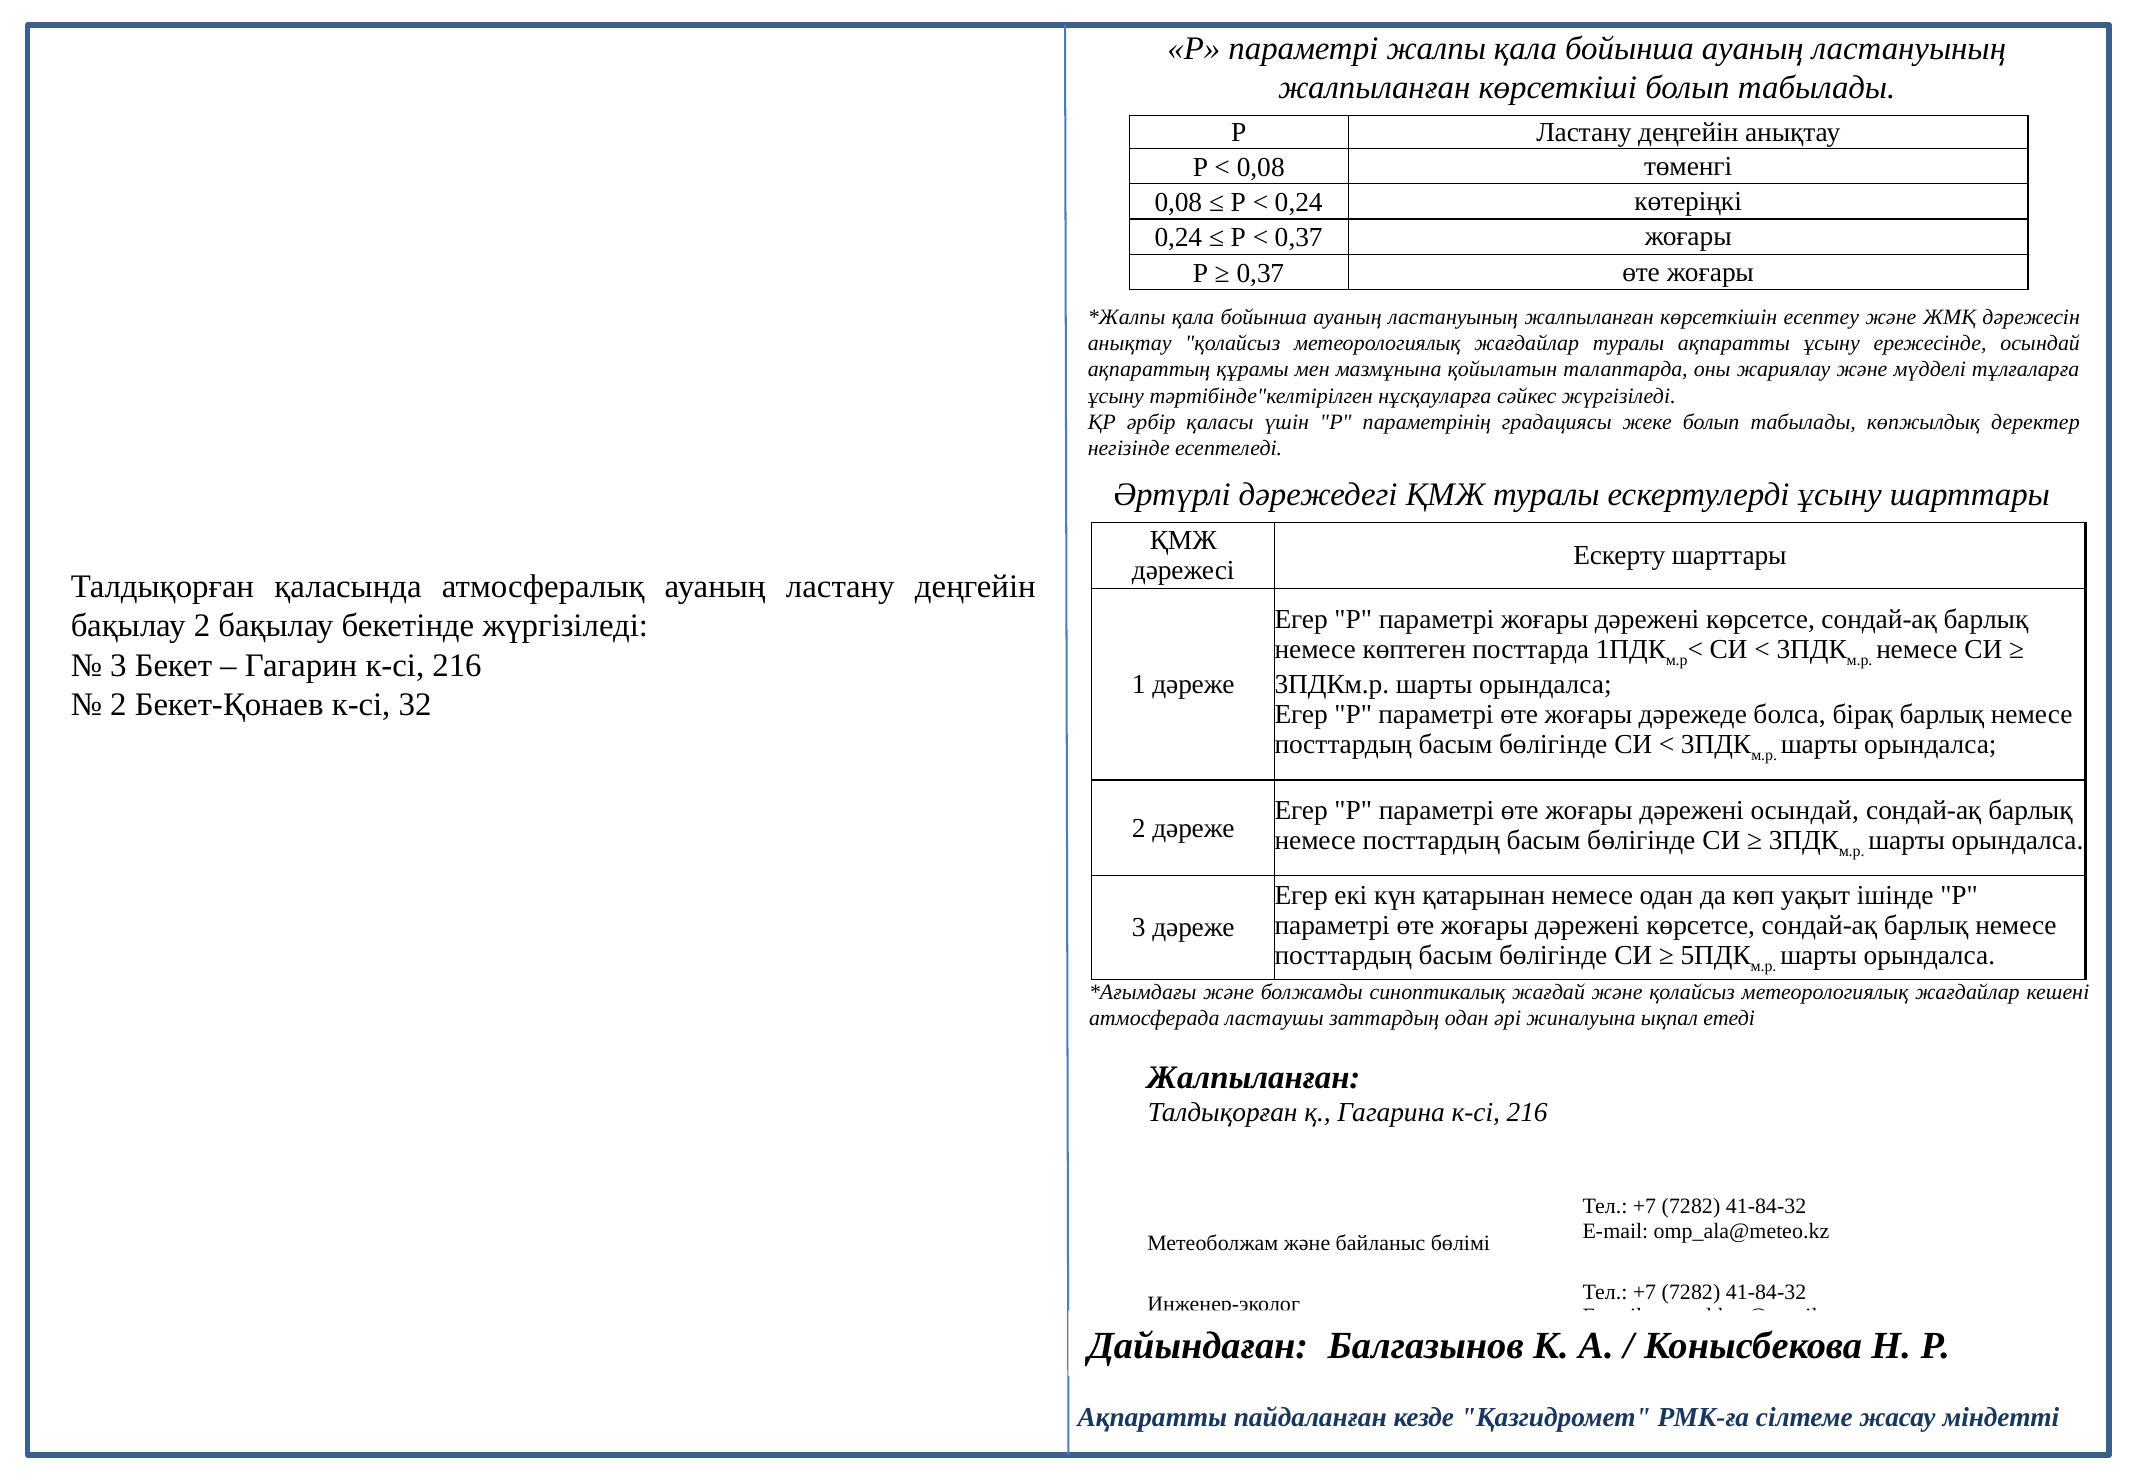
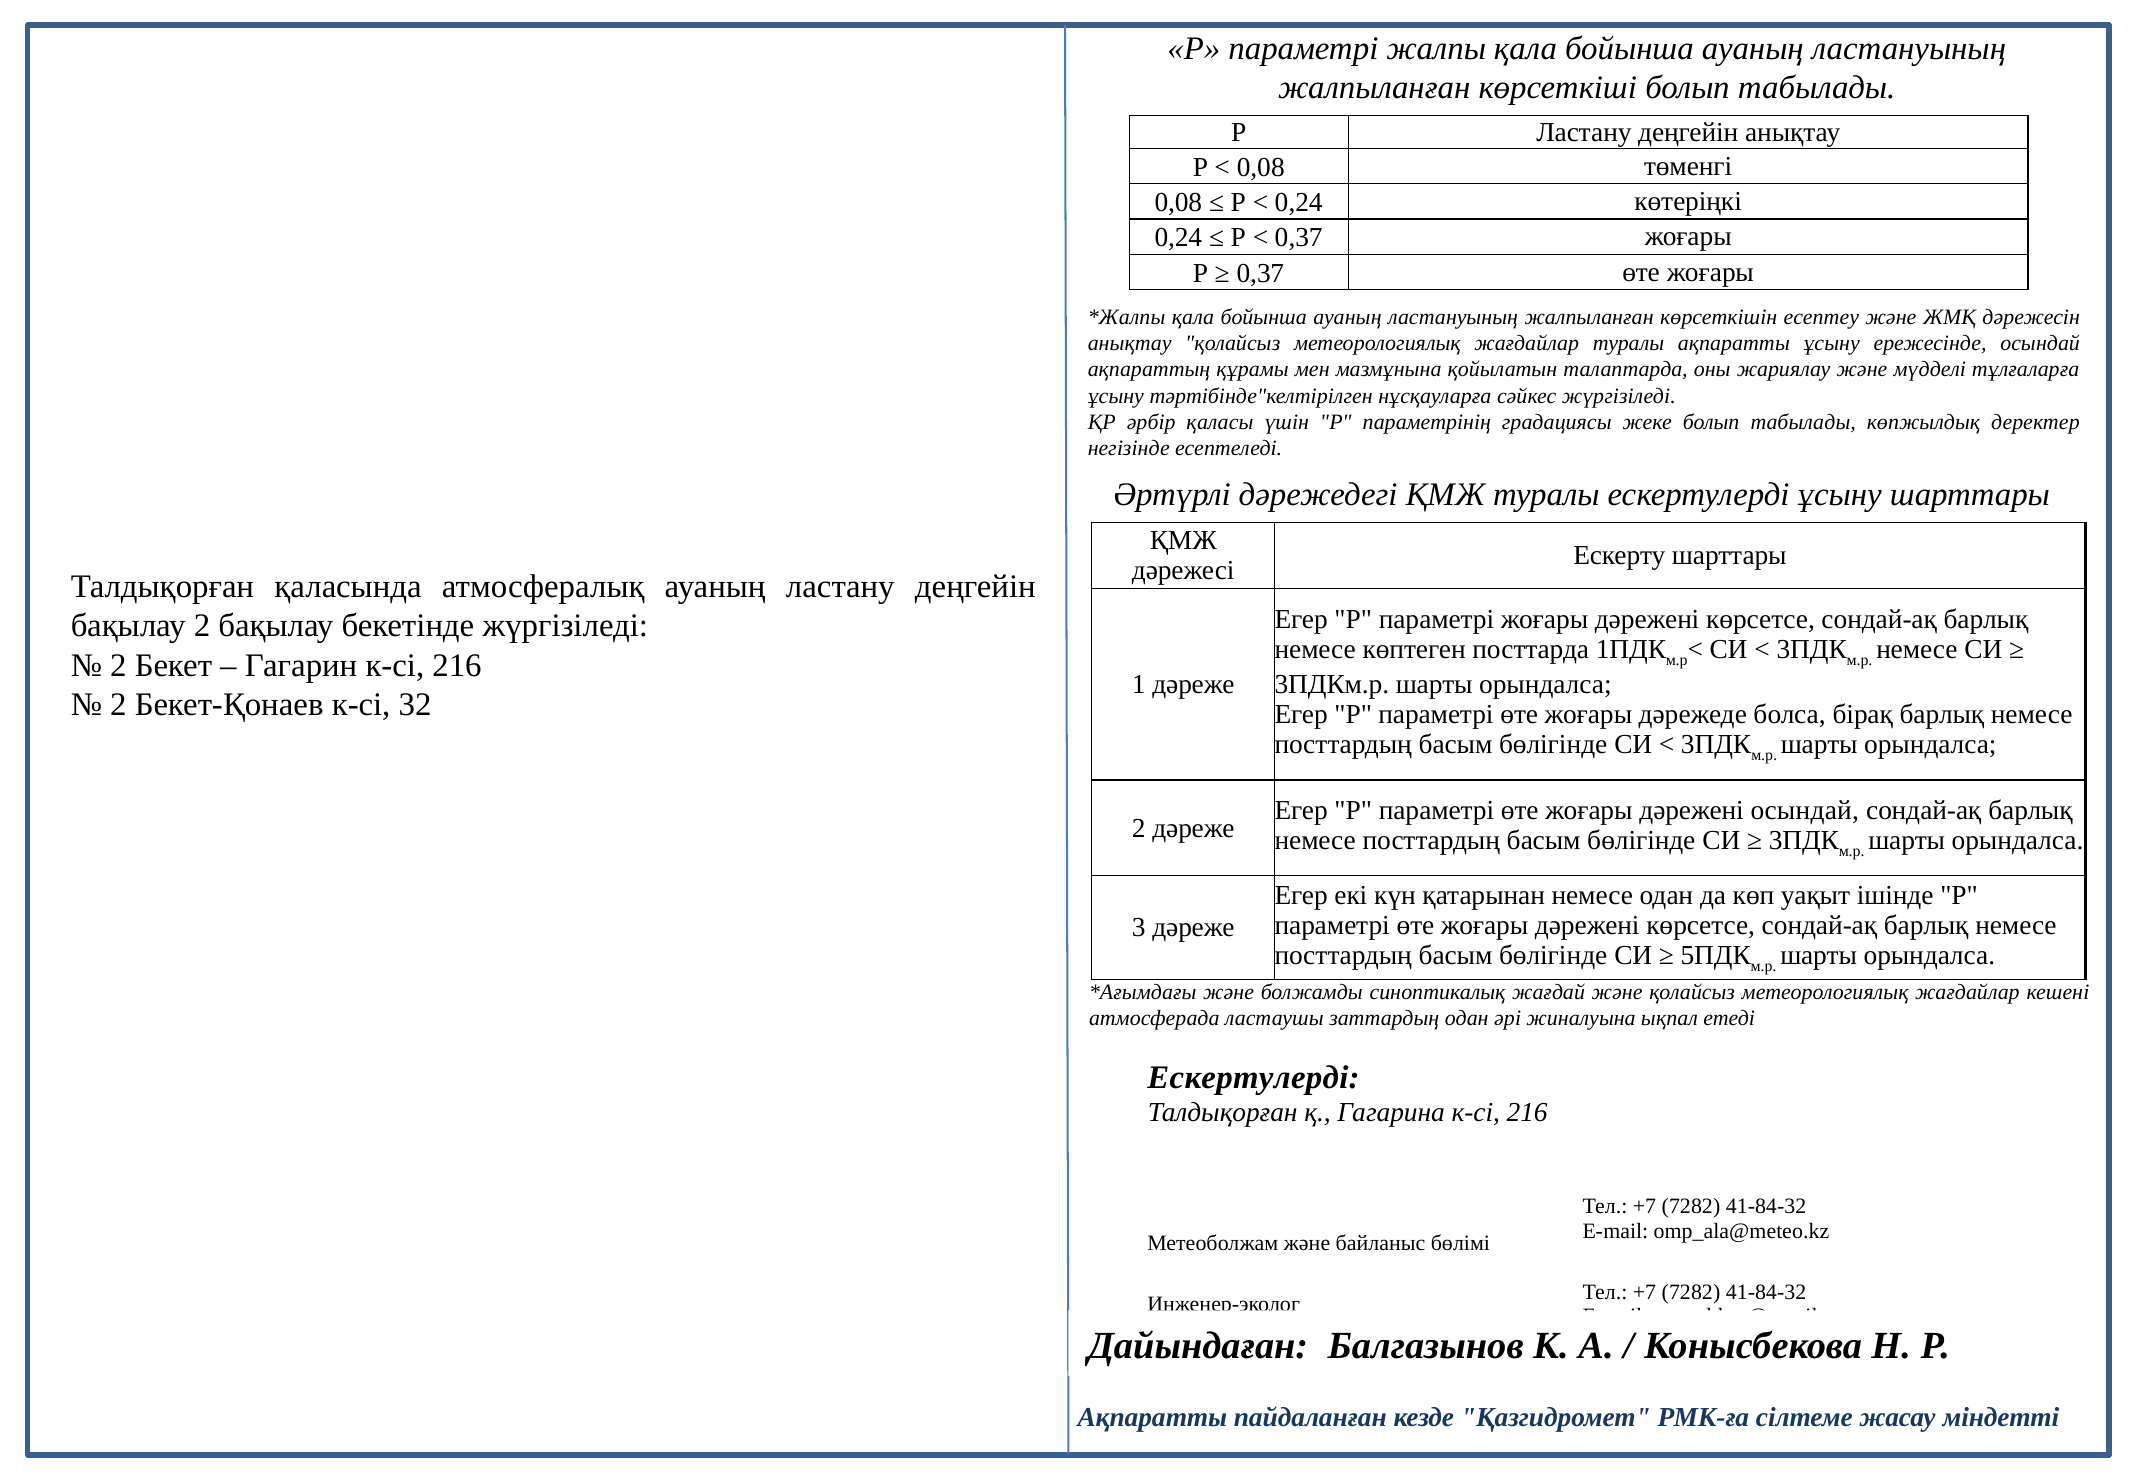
3 at (118, 665): 3 -> 2
Жалпыланған at (1254, 1077): Жалпыланған -> Ескертулерді
